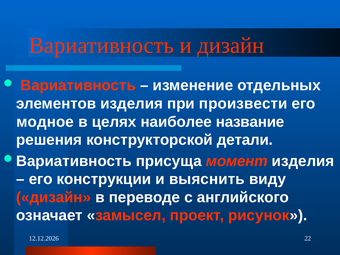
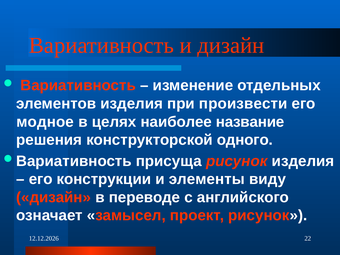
детали: детали -> одного
присуща момент: момент -> рисунок
выяснить: выяснить -> элементы
